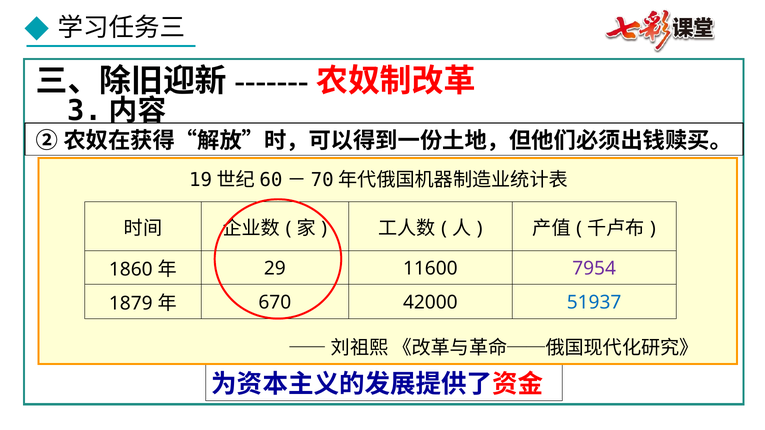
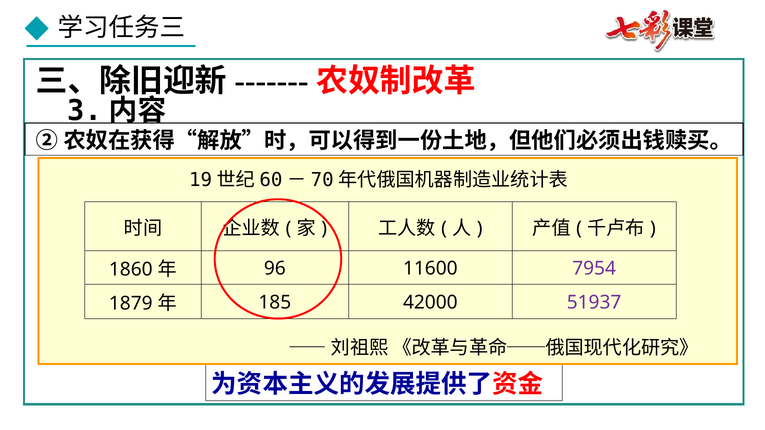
29: 29 -> 96
670: 670 -> 185
51937 colour: blue -> purple
